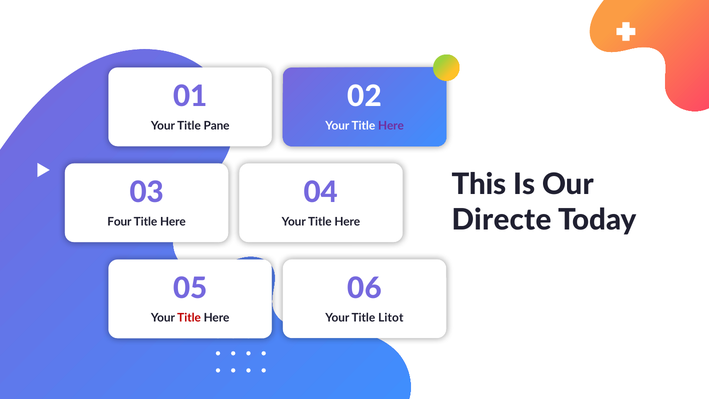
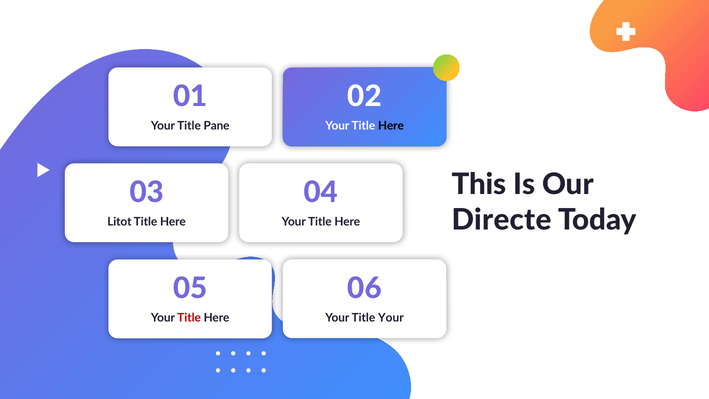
Here at (391, 126) colour: purple -> black
Four: Four -> Litot
Title Litot: Litot -> Your
